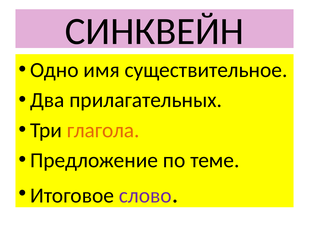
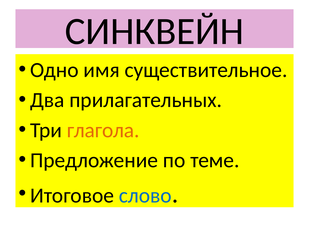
слово colour: purple -> blue
